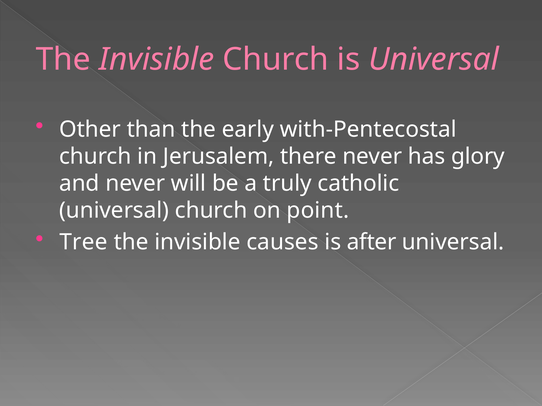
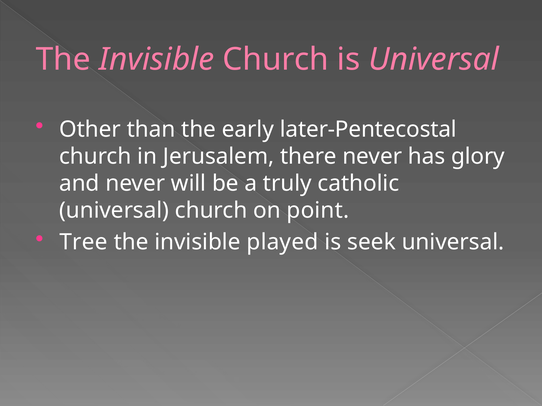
with-Pentecostal: with-Pentecostal -> later-Pentecostal
causes: causes -> played
after: after -> seek
